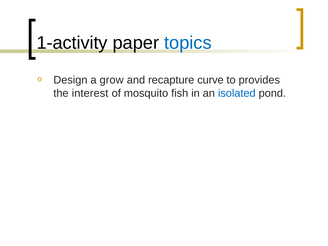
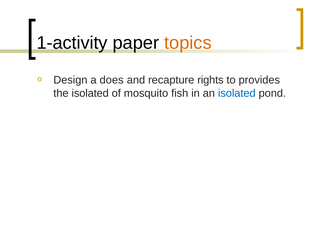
topics colour: blue -> orange
grow: grow -> does
curve: curve -> rights
the interest: interest -> isolated
